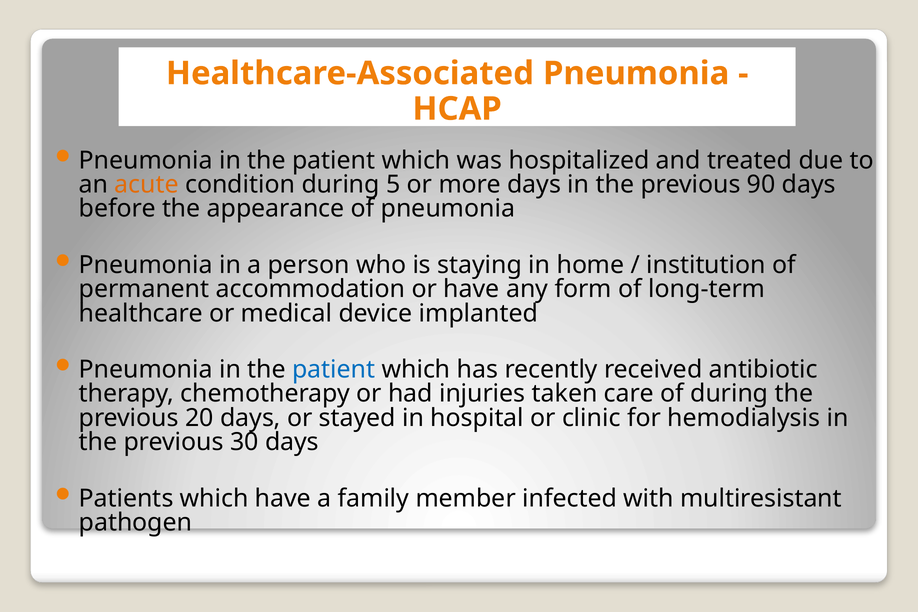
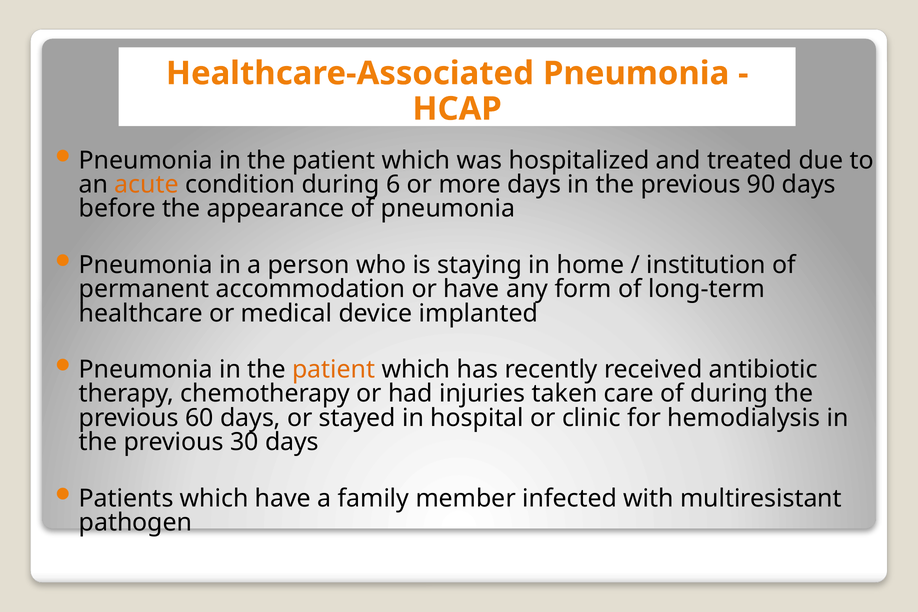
5: 5 -> 6
patient at (334, 370) colour: blue -> orange
20: 20 -> 60
